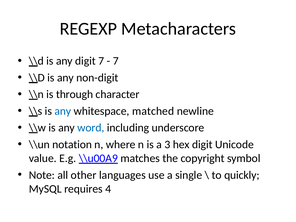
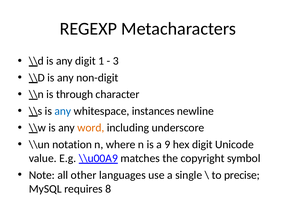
digit 7: 7 -> 1
7 at (116, 61): 7 -> 3
matched: matched -> instances
word colour: blue -> orange
3: 3 -> 9
quickly: quickly -> precise
4: 4 -> 8
